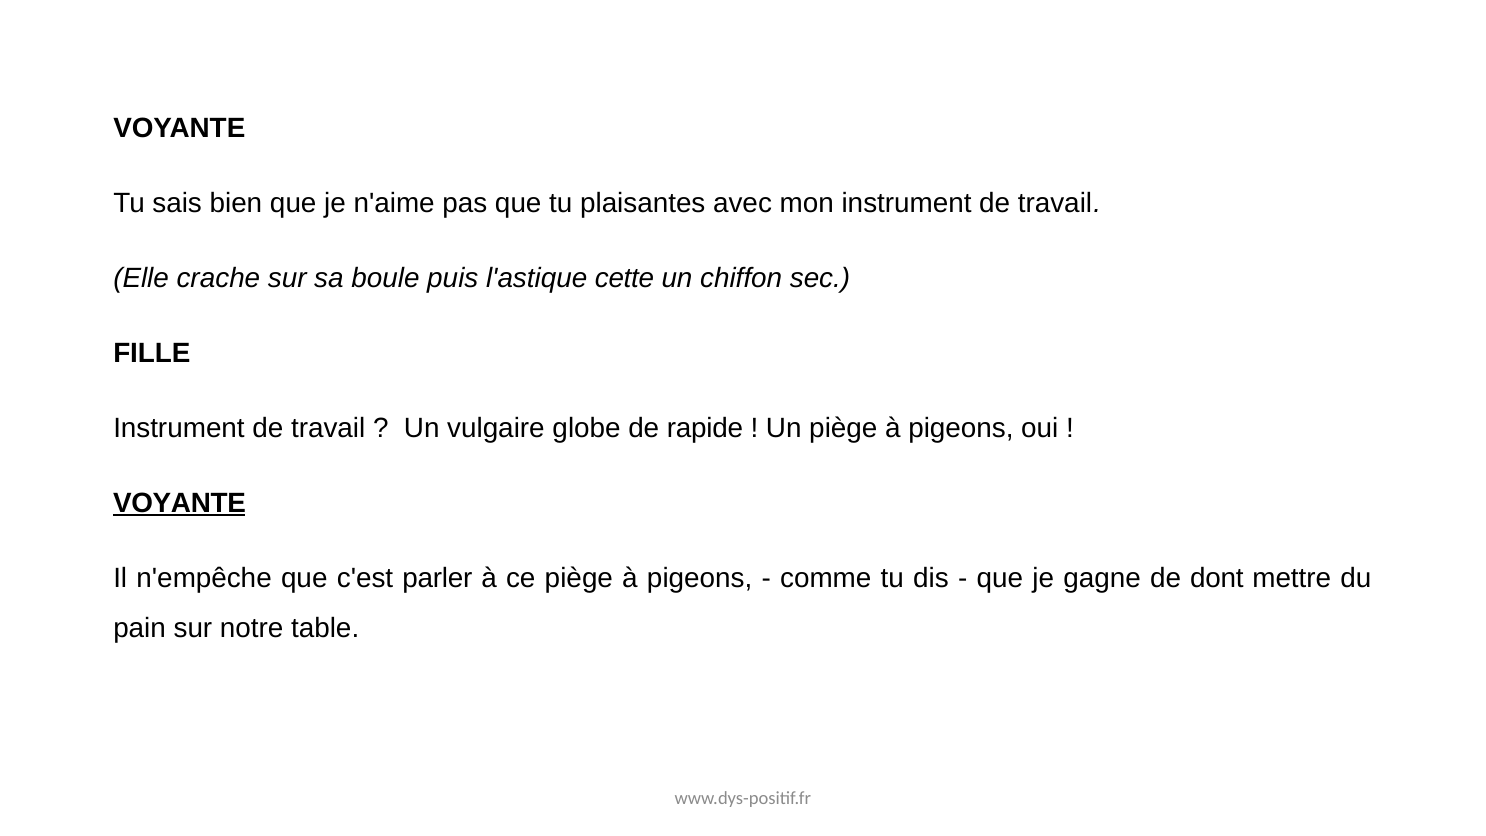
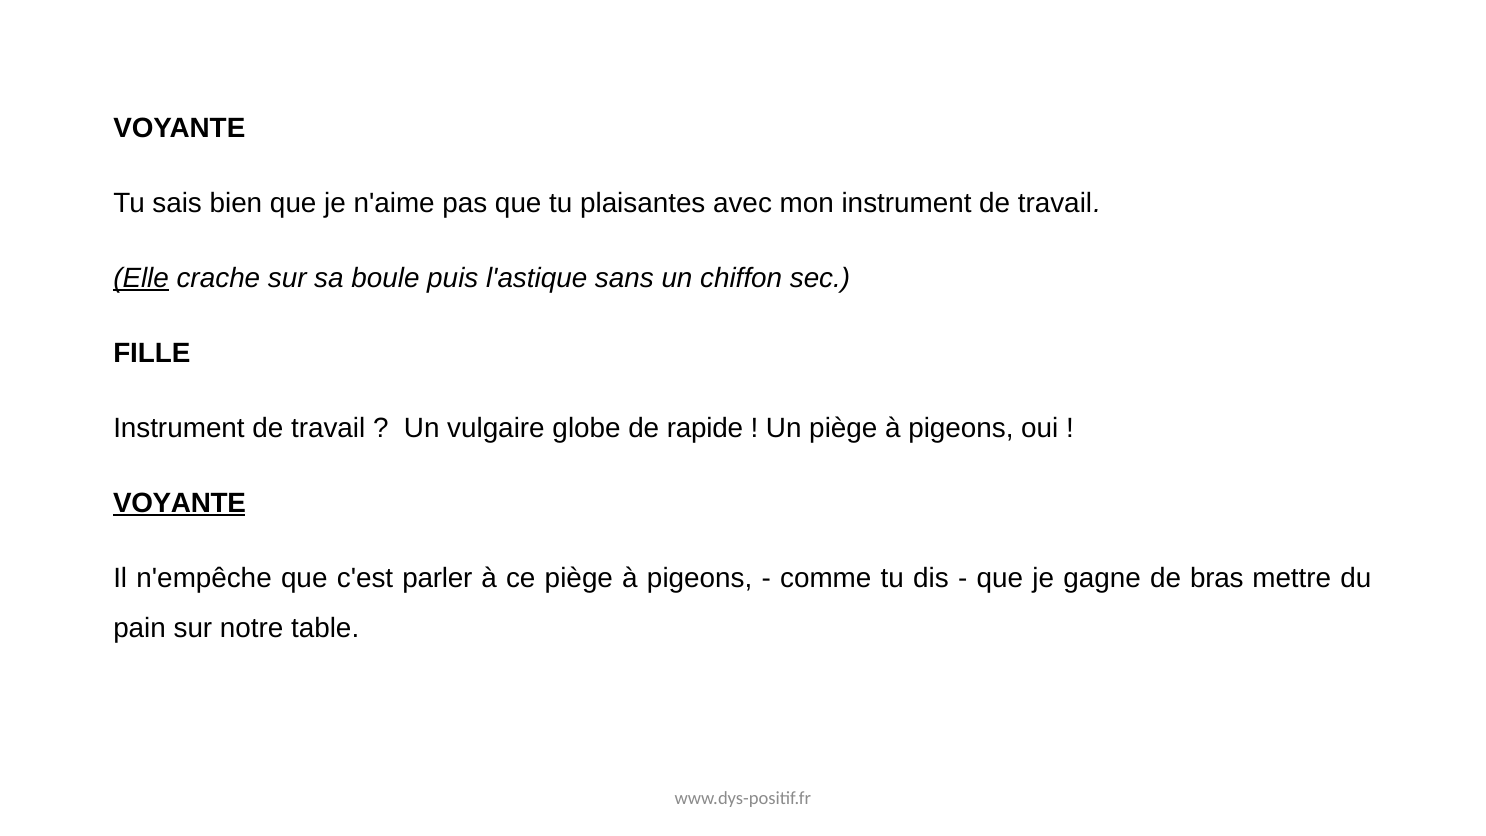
Elle underline: none -> present
cette: cette -> sans
dont: dont -> bras
